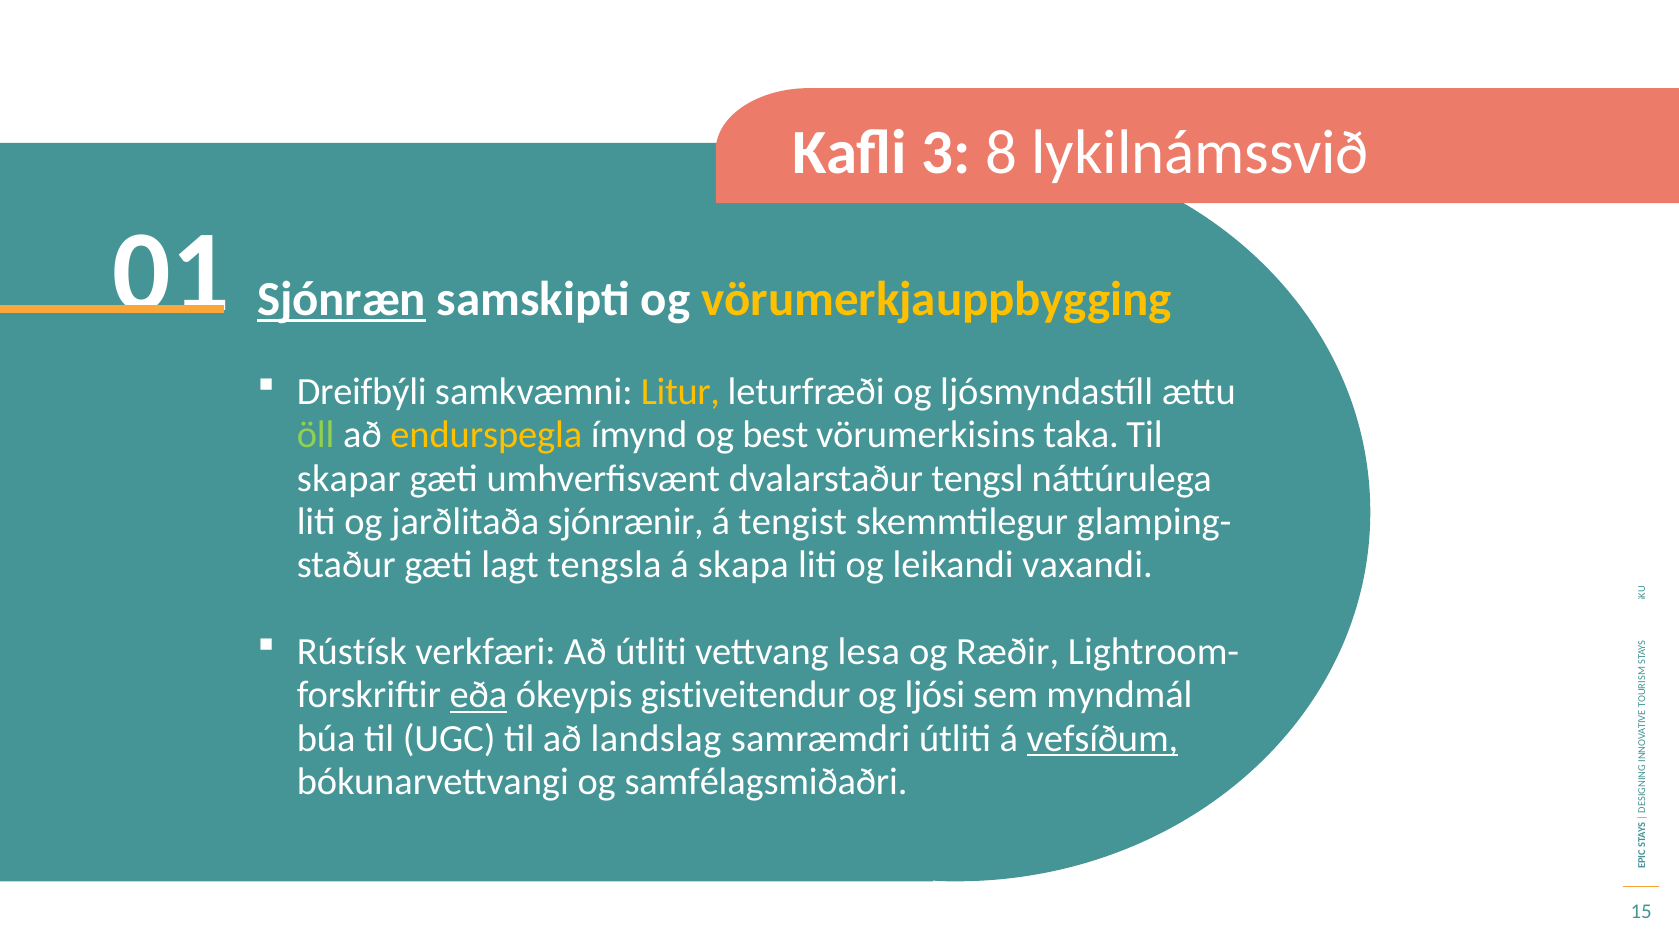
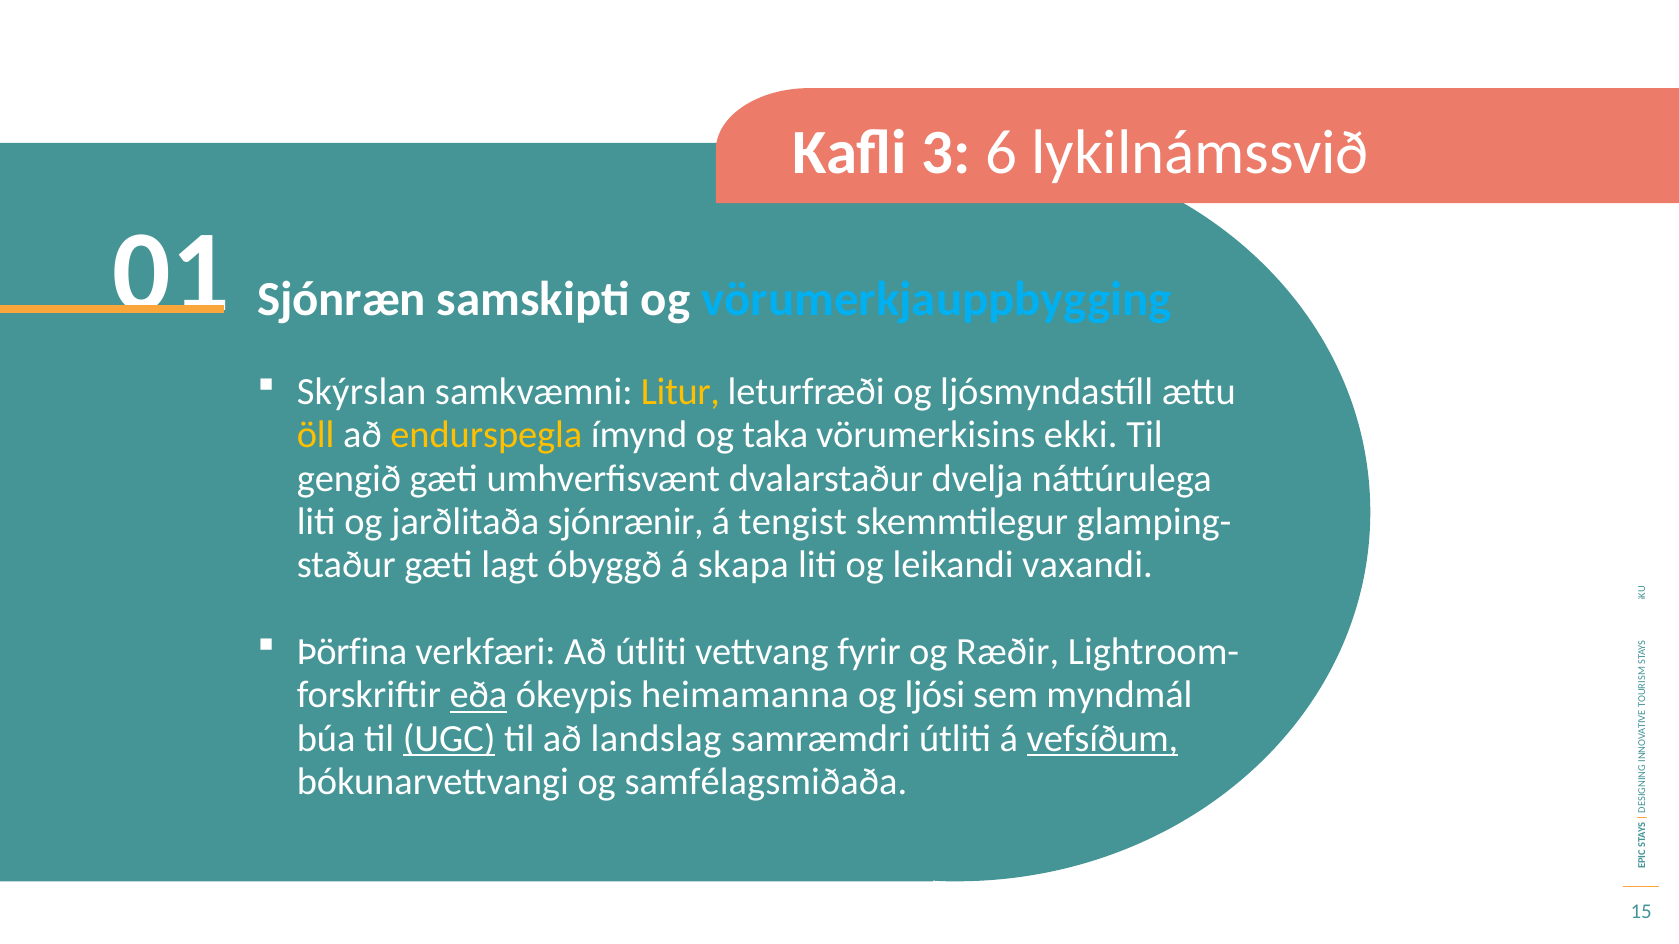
8: 8 -> 6
Sjónræn underline: present -> none
vörumerkjauppbygging colour: yellow -> light blue
Dreifbýli: Dreifbýli -> Skýrslan
öll colour: light green -> yellow
best: best -> taka
taka: taka -> ekki
skapar: skapar -> gengið
tengsl: tengsl -> dvelja
tengsla: tengsla -> óbyggð
Rústísk: Rústísk -> Þörfina
lesa: lesa -> fyrir
gistiveitendur: gistiveitendur -> heimamanna
UGC underline: none -> present
samfélagsmiðaðri: samfélagsmiðaðri -> samfélagsmiðaða
